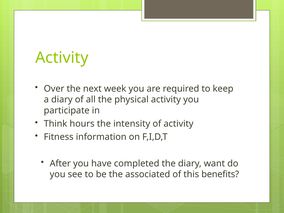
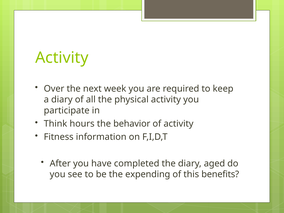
intensity: intensity -> behavior
want: want -> aged
associated: associated -> expending
